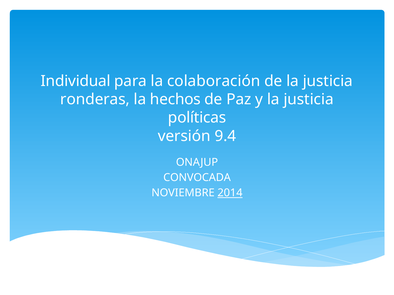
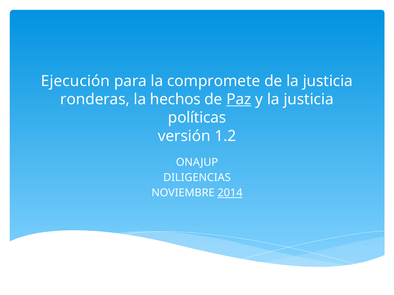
Individual: Individual -> Ejecución
colaboración: colaboración -> compromete
Paz underline: none -> present
9.4: 9.4 -> 1.2
CONVOCADA: CONVOCADA -> DILIGENCIAS
